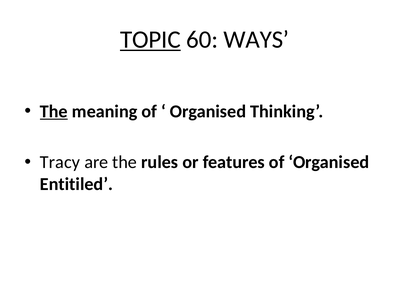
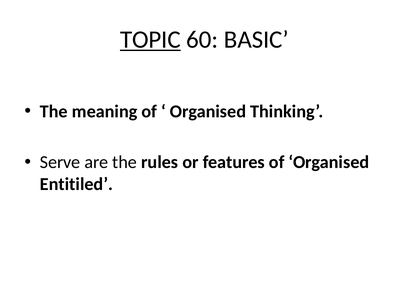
WAYS: WAYS -> BASIC
The at (54, 111) underline: present -> none
Tracy: Tracy -> Serve
